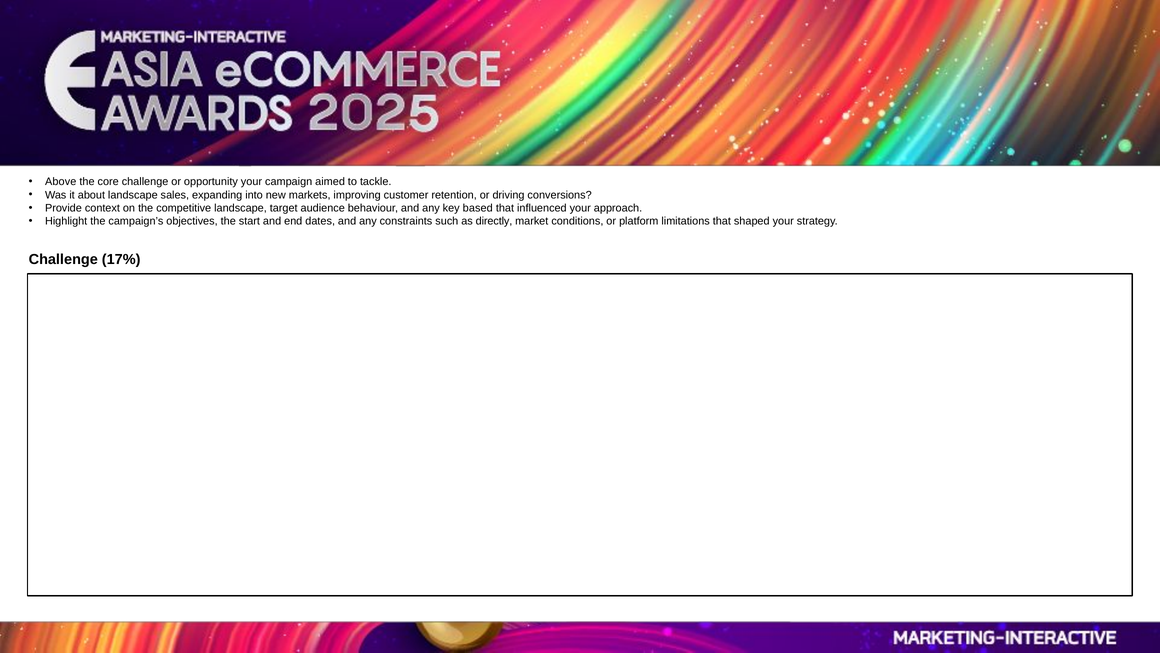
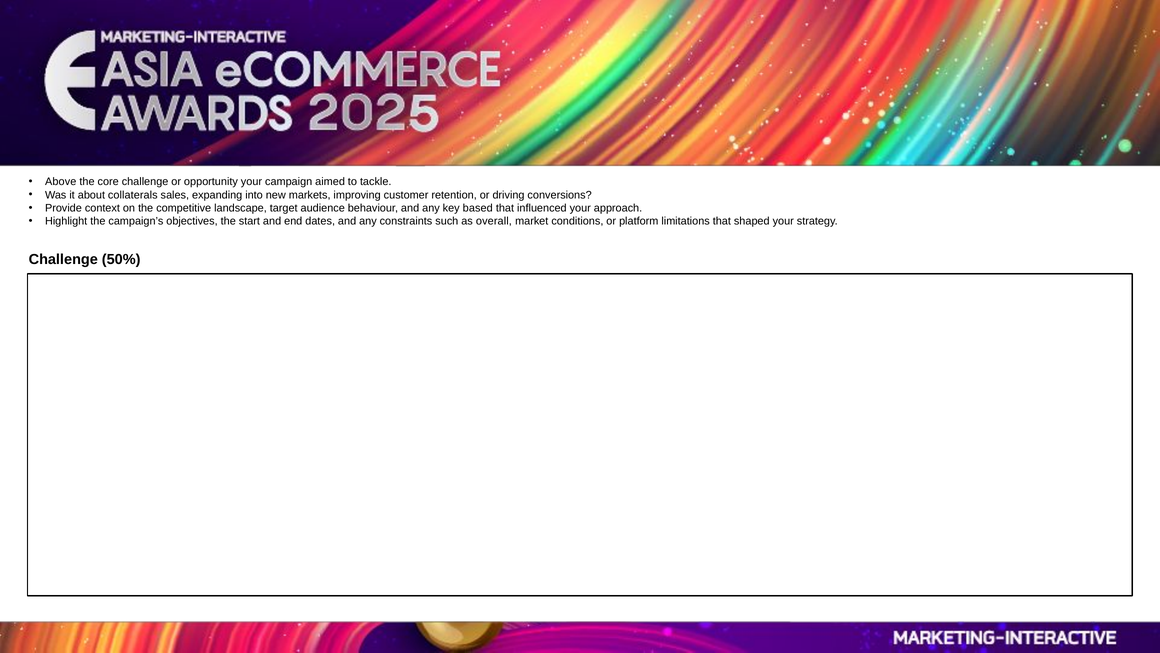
about landscape: landscape -> collaterals
directly: directly -> overall
17%: 17% -> 50%
